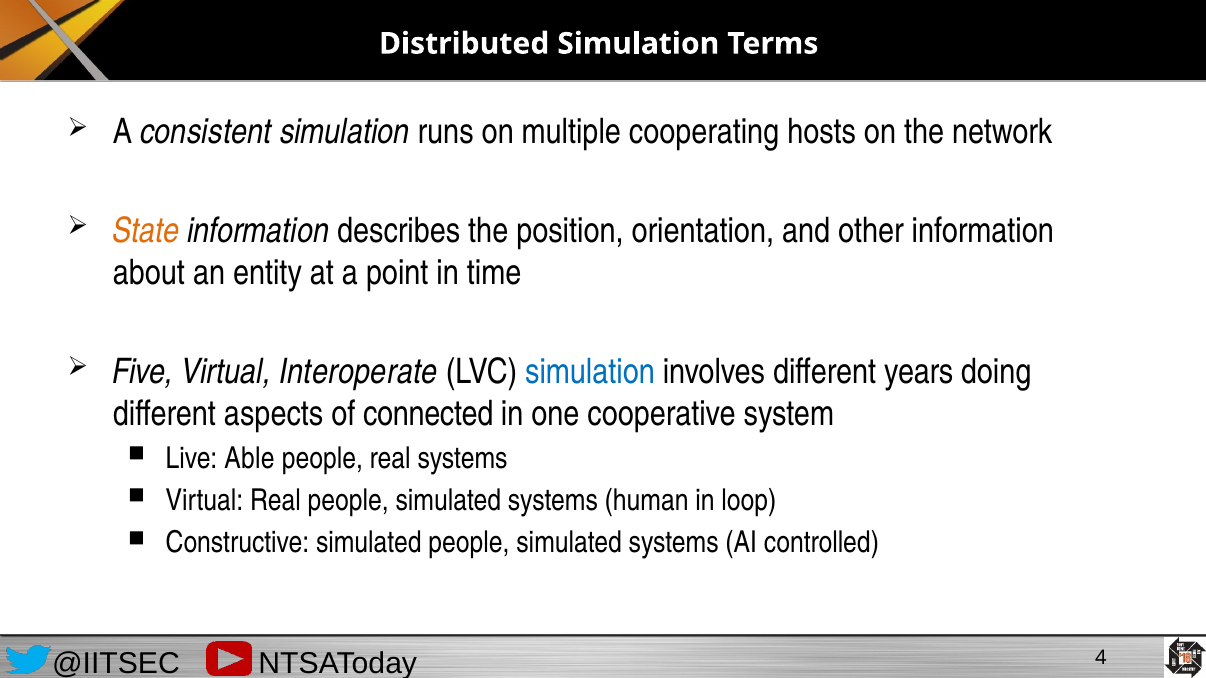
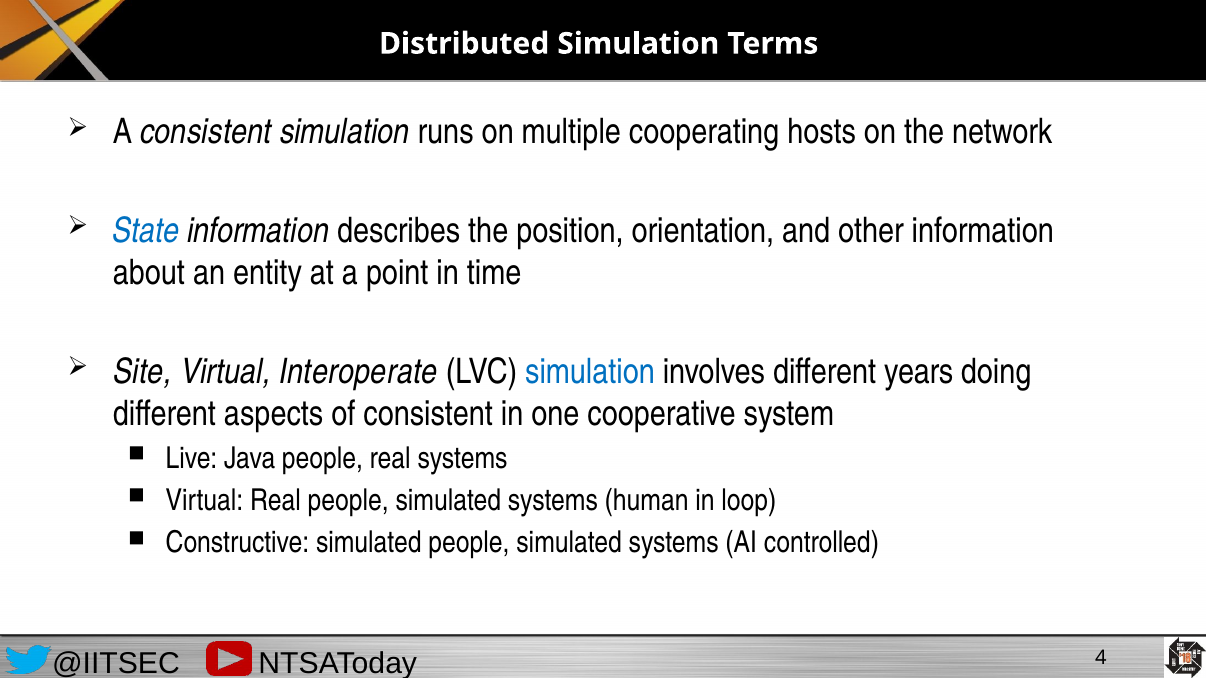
State colour: orange -> blue
Five: Five -> Site
of connected: connected -> consistent
Able: Able -> Java
